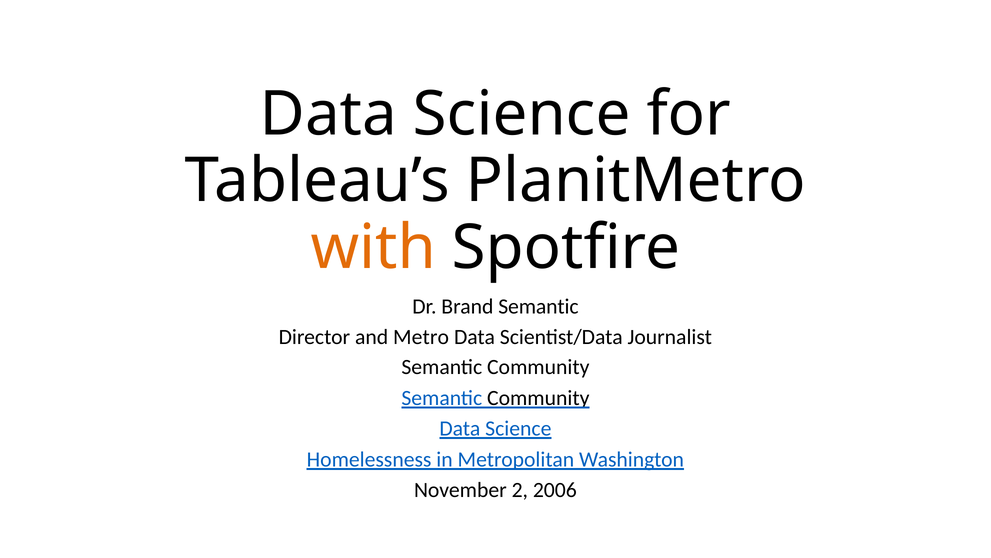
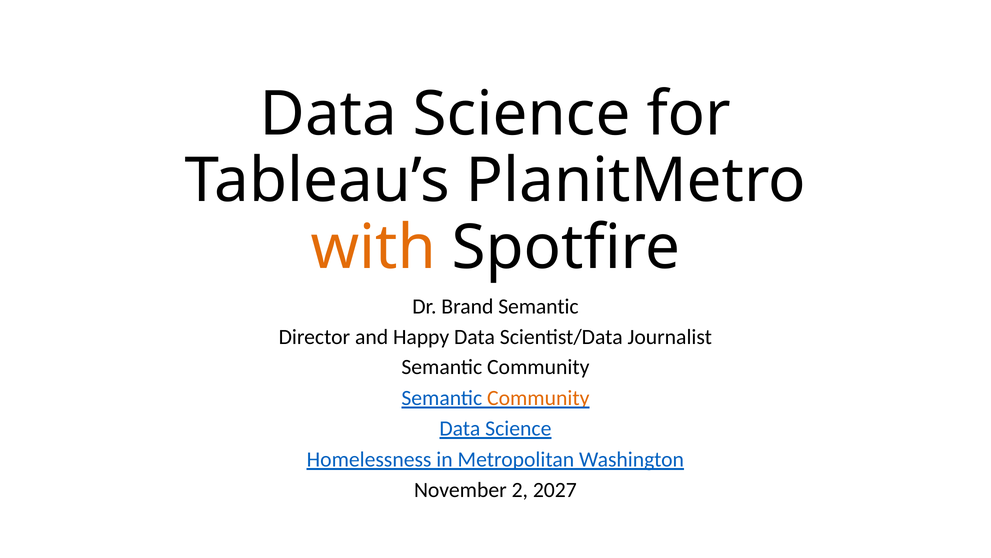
Metro: Metro -> Happy
Community at (538, 398) colour: black -> orange
2006: 2006 -> 2027
